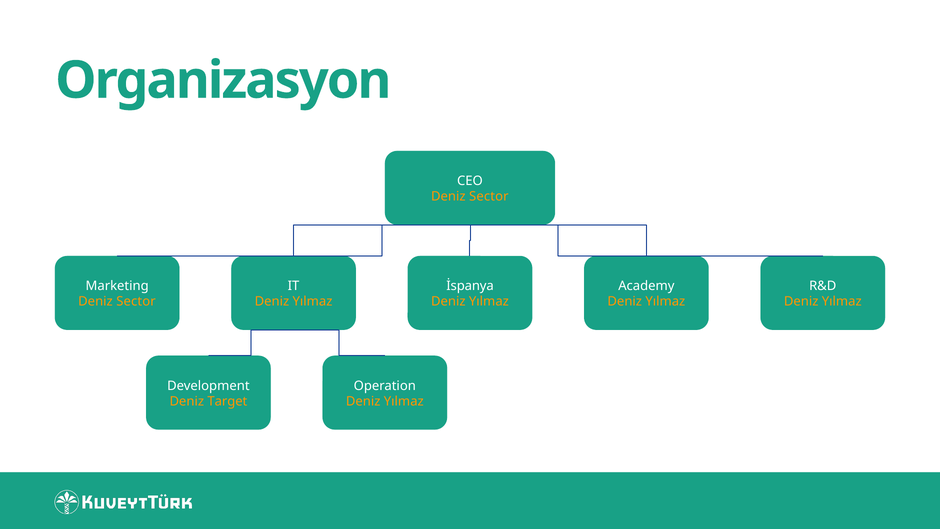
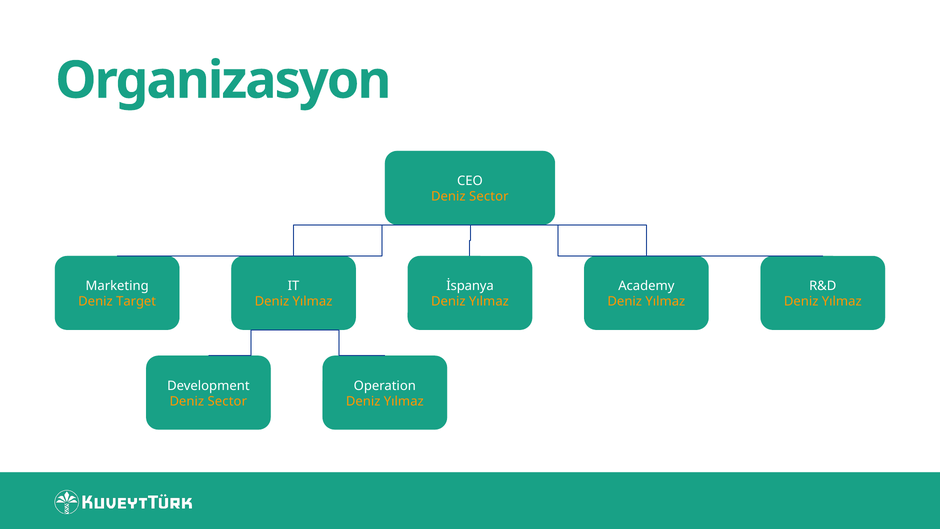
Sector at (136, 302): Sector -> Target
Target at (227, 401): Target -> Sector
